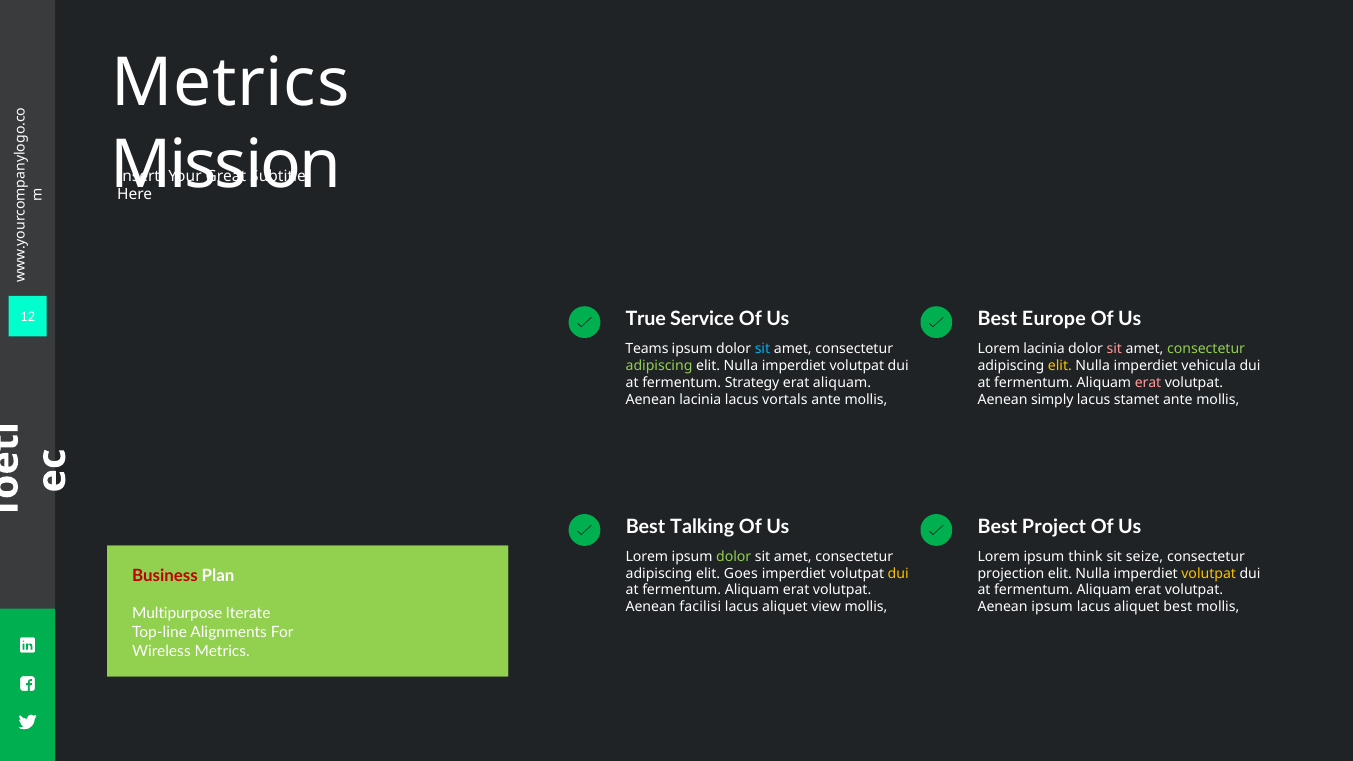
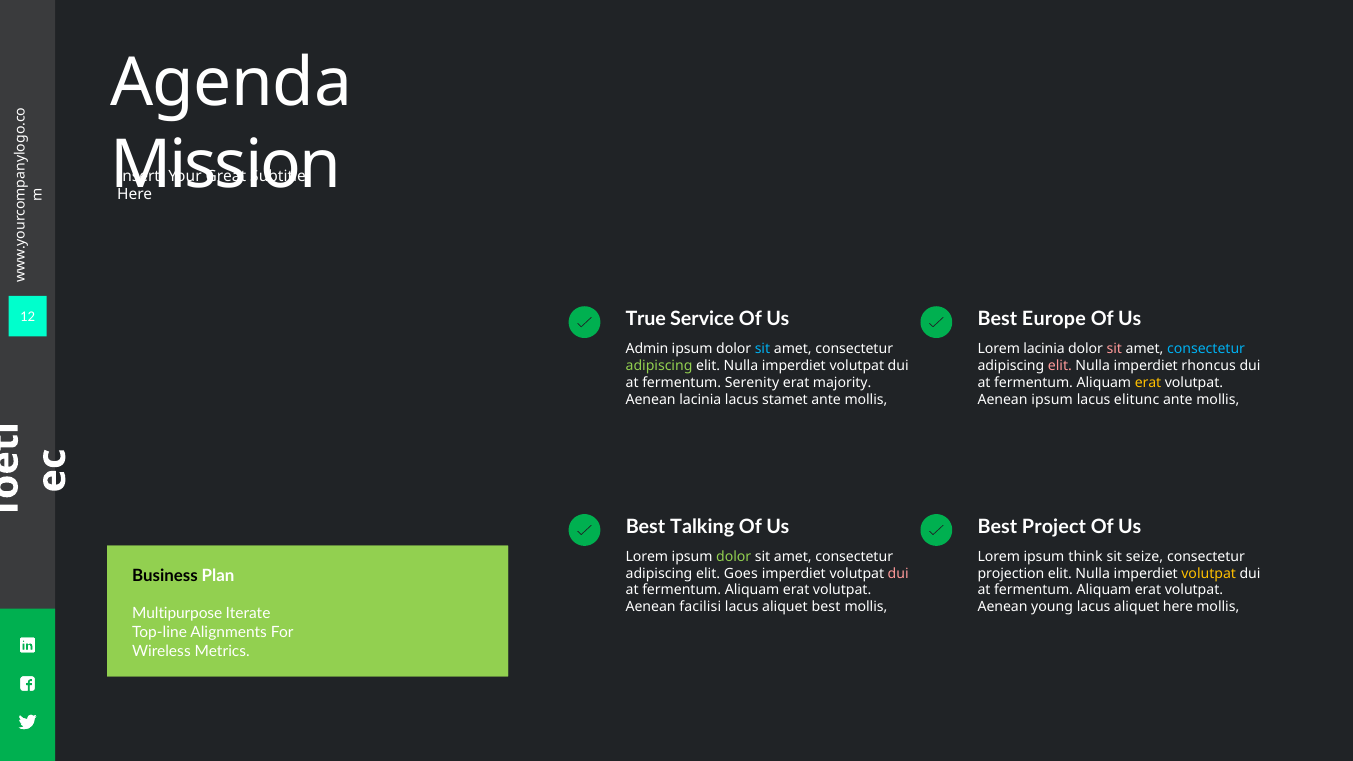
Metrics at (230, 84): Metrics -> Agenda
Teams: Teams -> Admin
consectetur at (1206, 349) colour: light green -> light blue
elit at (1060, 366) colour: yellow -> pink
vehicula: vehicula -> rhoncus
Strategy: Strategy -> Serenity
erat aliquam: aliquam -> majority
erat at (1148, 382) colour: pink -> yellow
vortals: vortals -> stamet
Aenean simply: simply -> ipsum
stamet: stamet -> elitunc
Business colour: red -> black
dui at (898, 573) colour: yellow -> pink
aliquet view: view -> best
Aenean ipsum: ipsum -> young
aliquet best: best -> here
